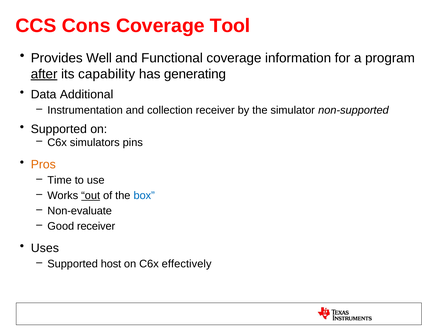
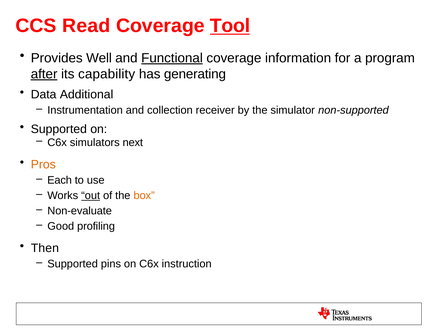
Cons: Cons -> Read
Tool underline: none -> present
Functional underline: none -> present
pins: pins -> next
Time: Time -> Each
box colour: blue -> orange
Good receiver: receiver -> profiling
Uses: Uses -> Then
host: host -> pins
effectively: effectively -> instruction
